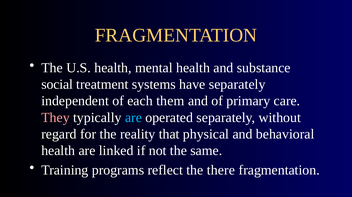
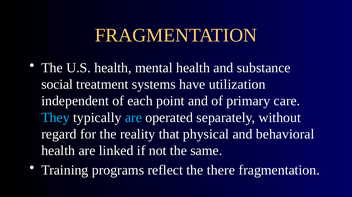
have separately: separately -> utilization
them: them -> point
They colour: pink -> light blue
